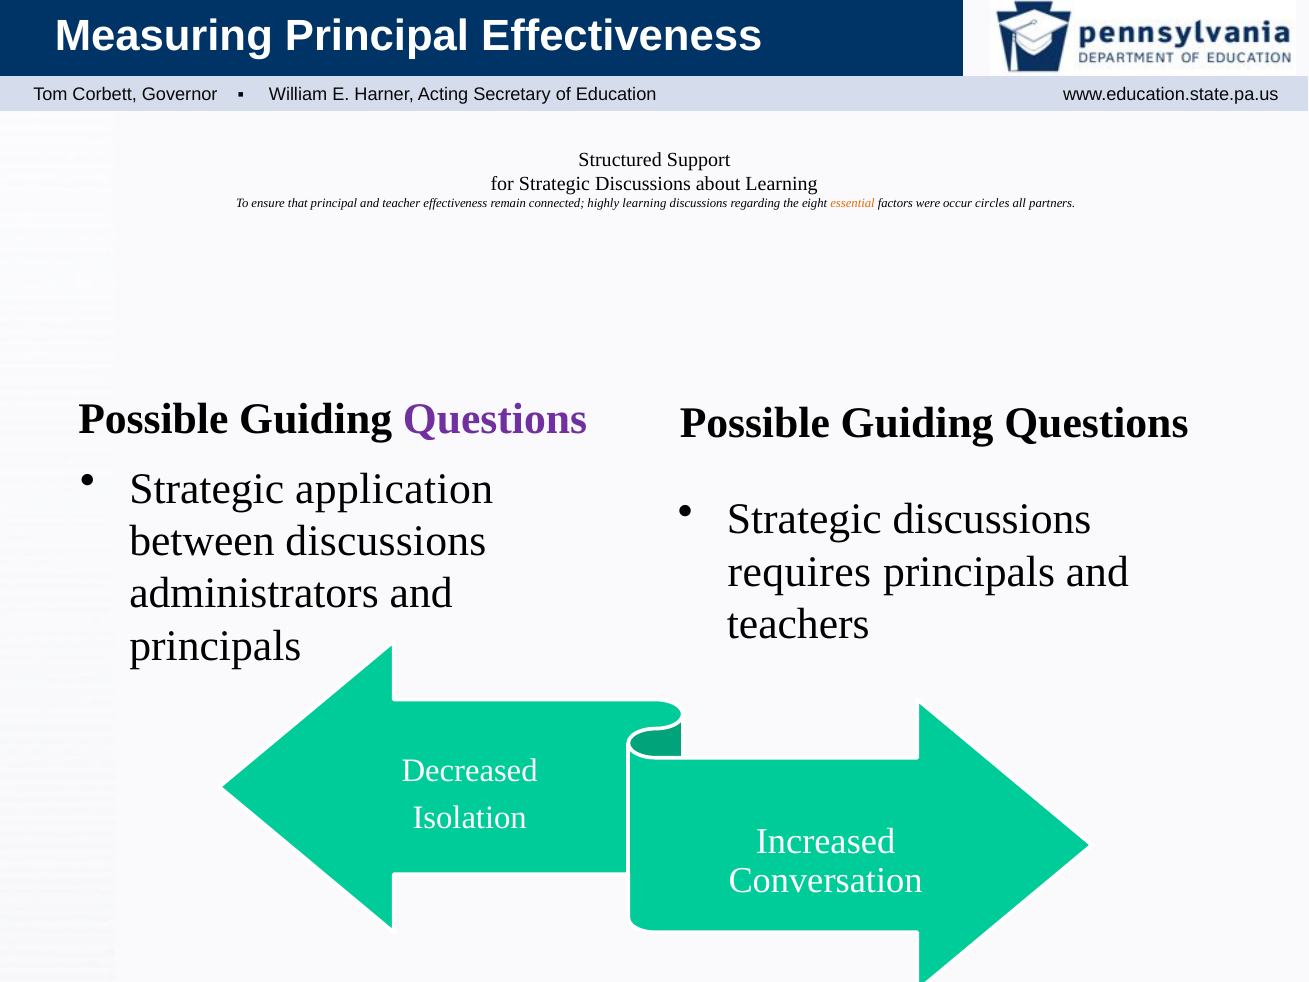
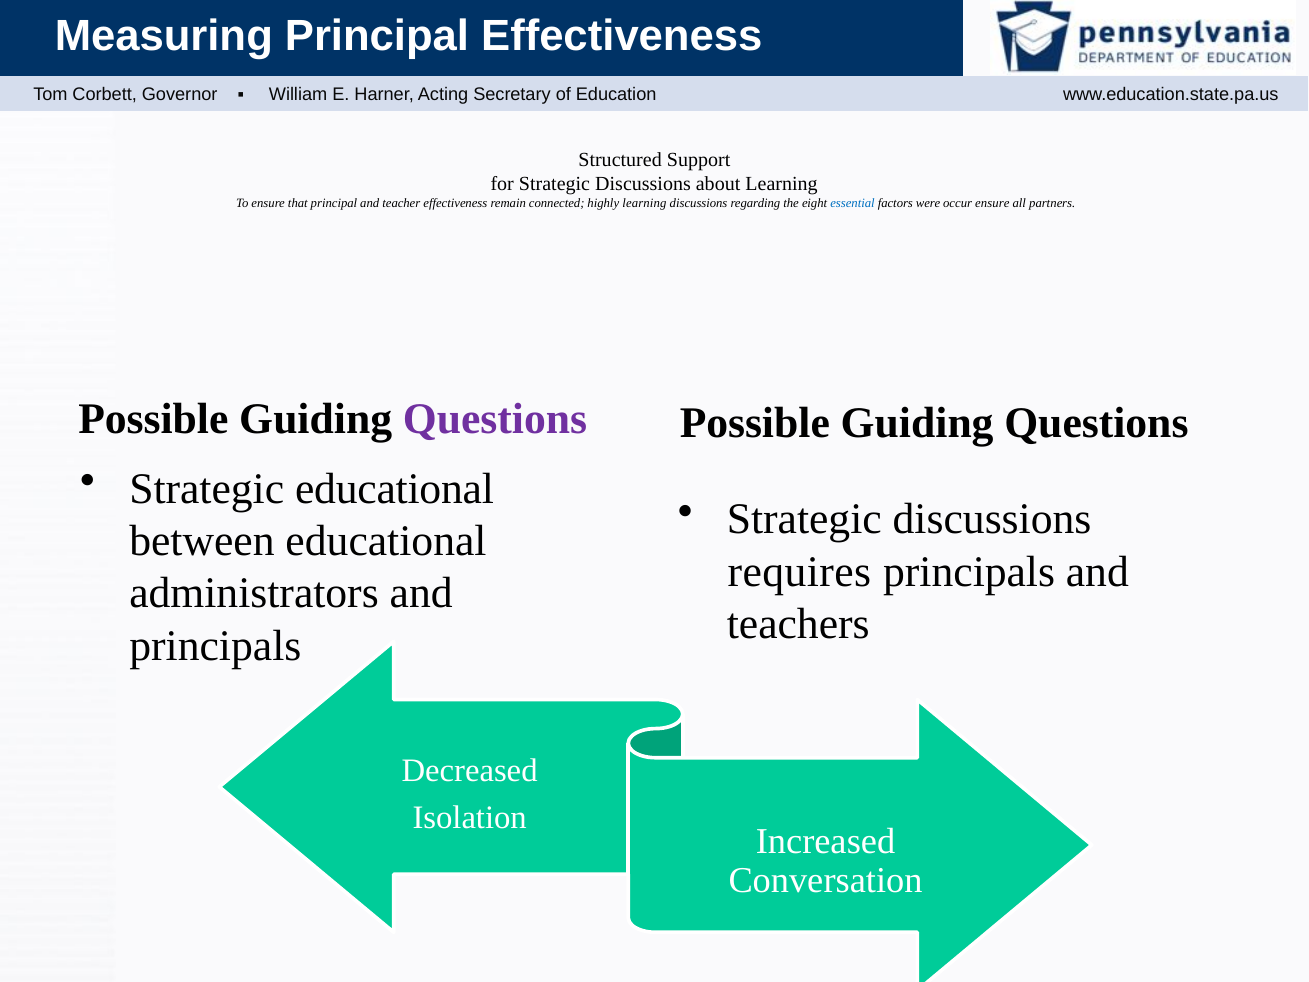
essential colour: orange -> blue
occur circles: circles -> ensure
Strategic application: application -> educational
between discussions: discussions -> educational
